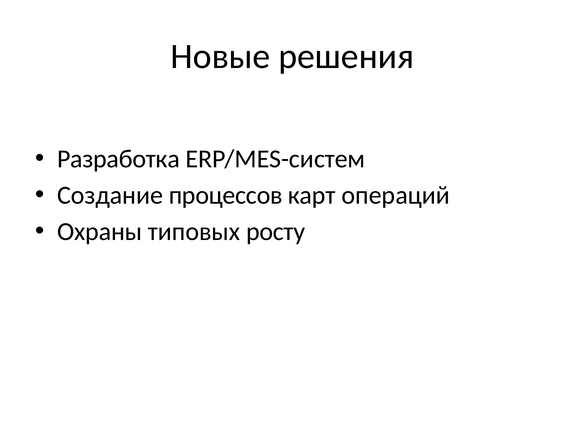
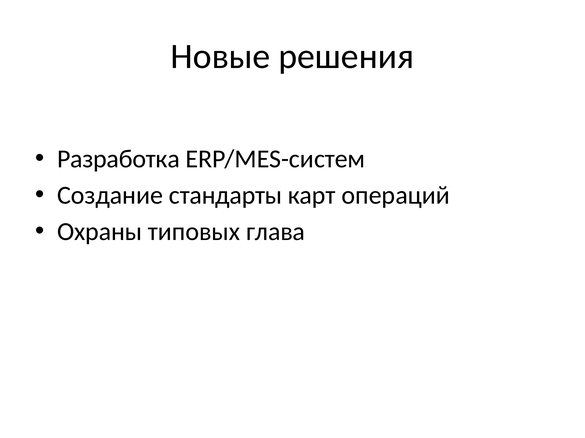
процессов: процессов -> стандарты
росту: росту -> глава
